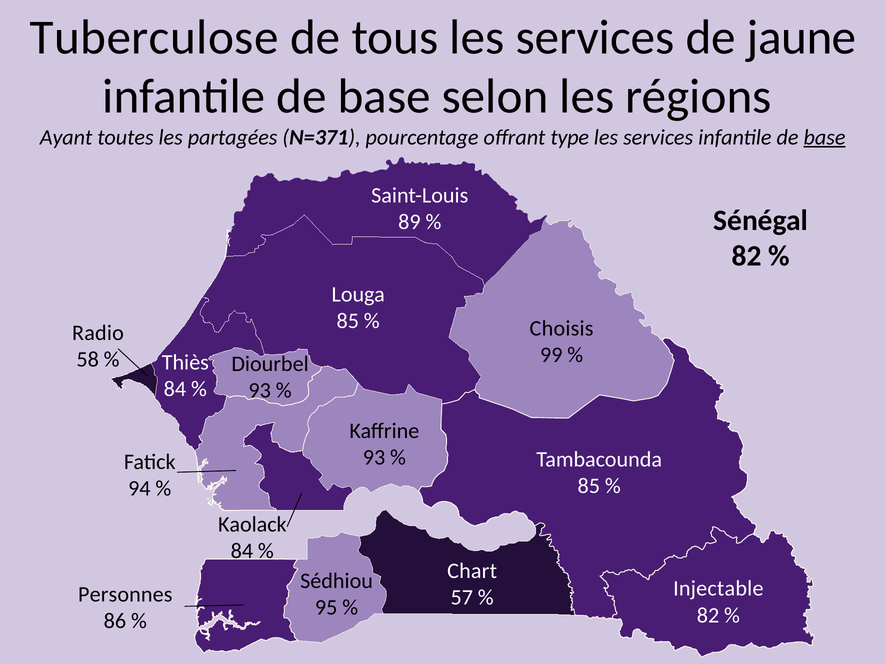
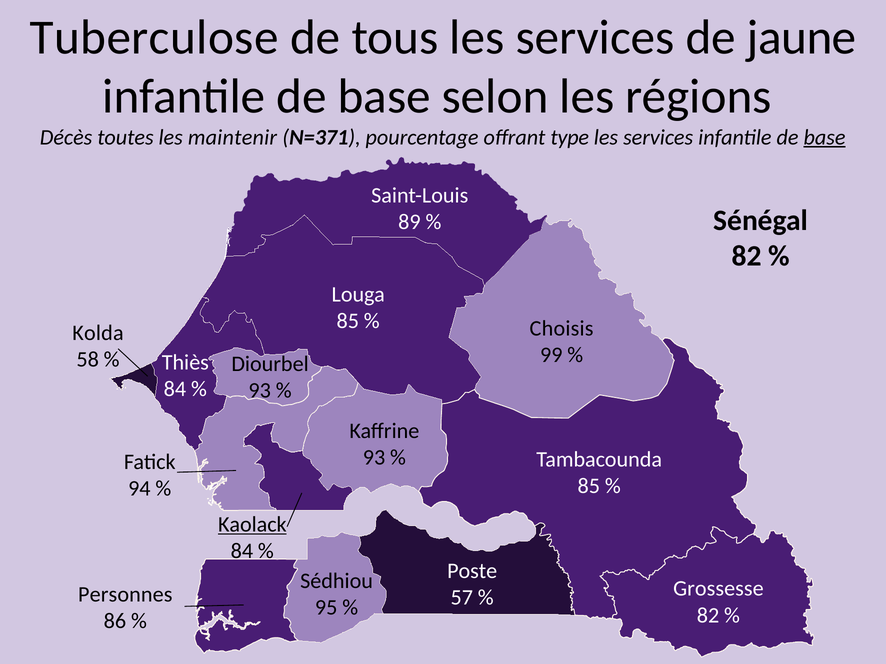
Ayant: Ayant -> Décès
partagées: partagées -> maintenir
Radio: Radio -> Kolda
Kaolack underline: none -> present
Chart: Chart -> Poste
Injectable: Injectable -> Grossesse
